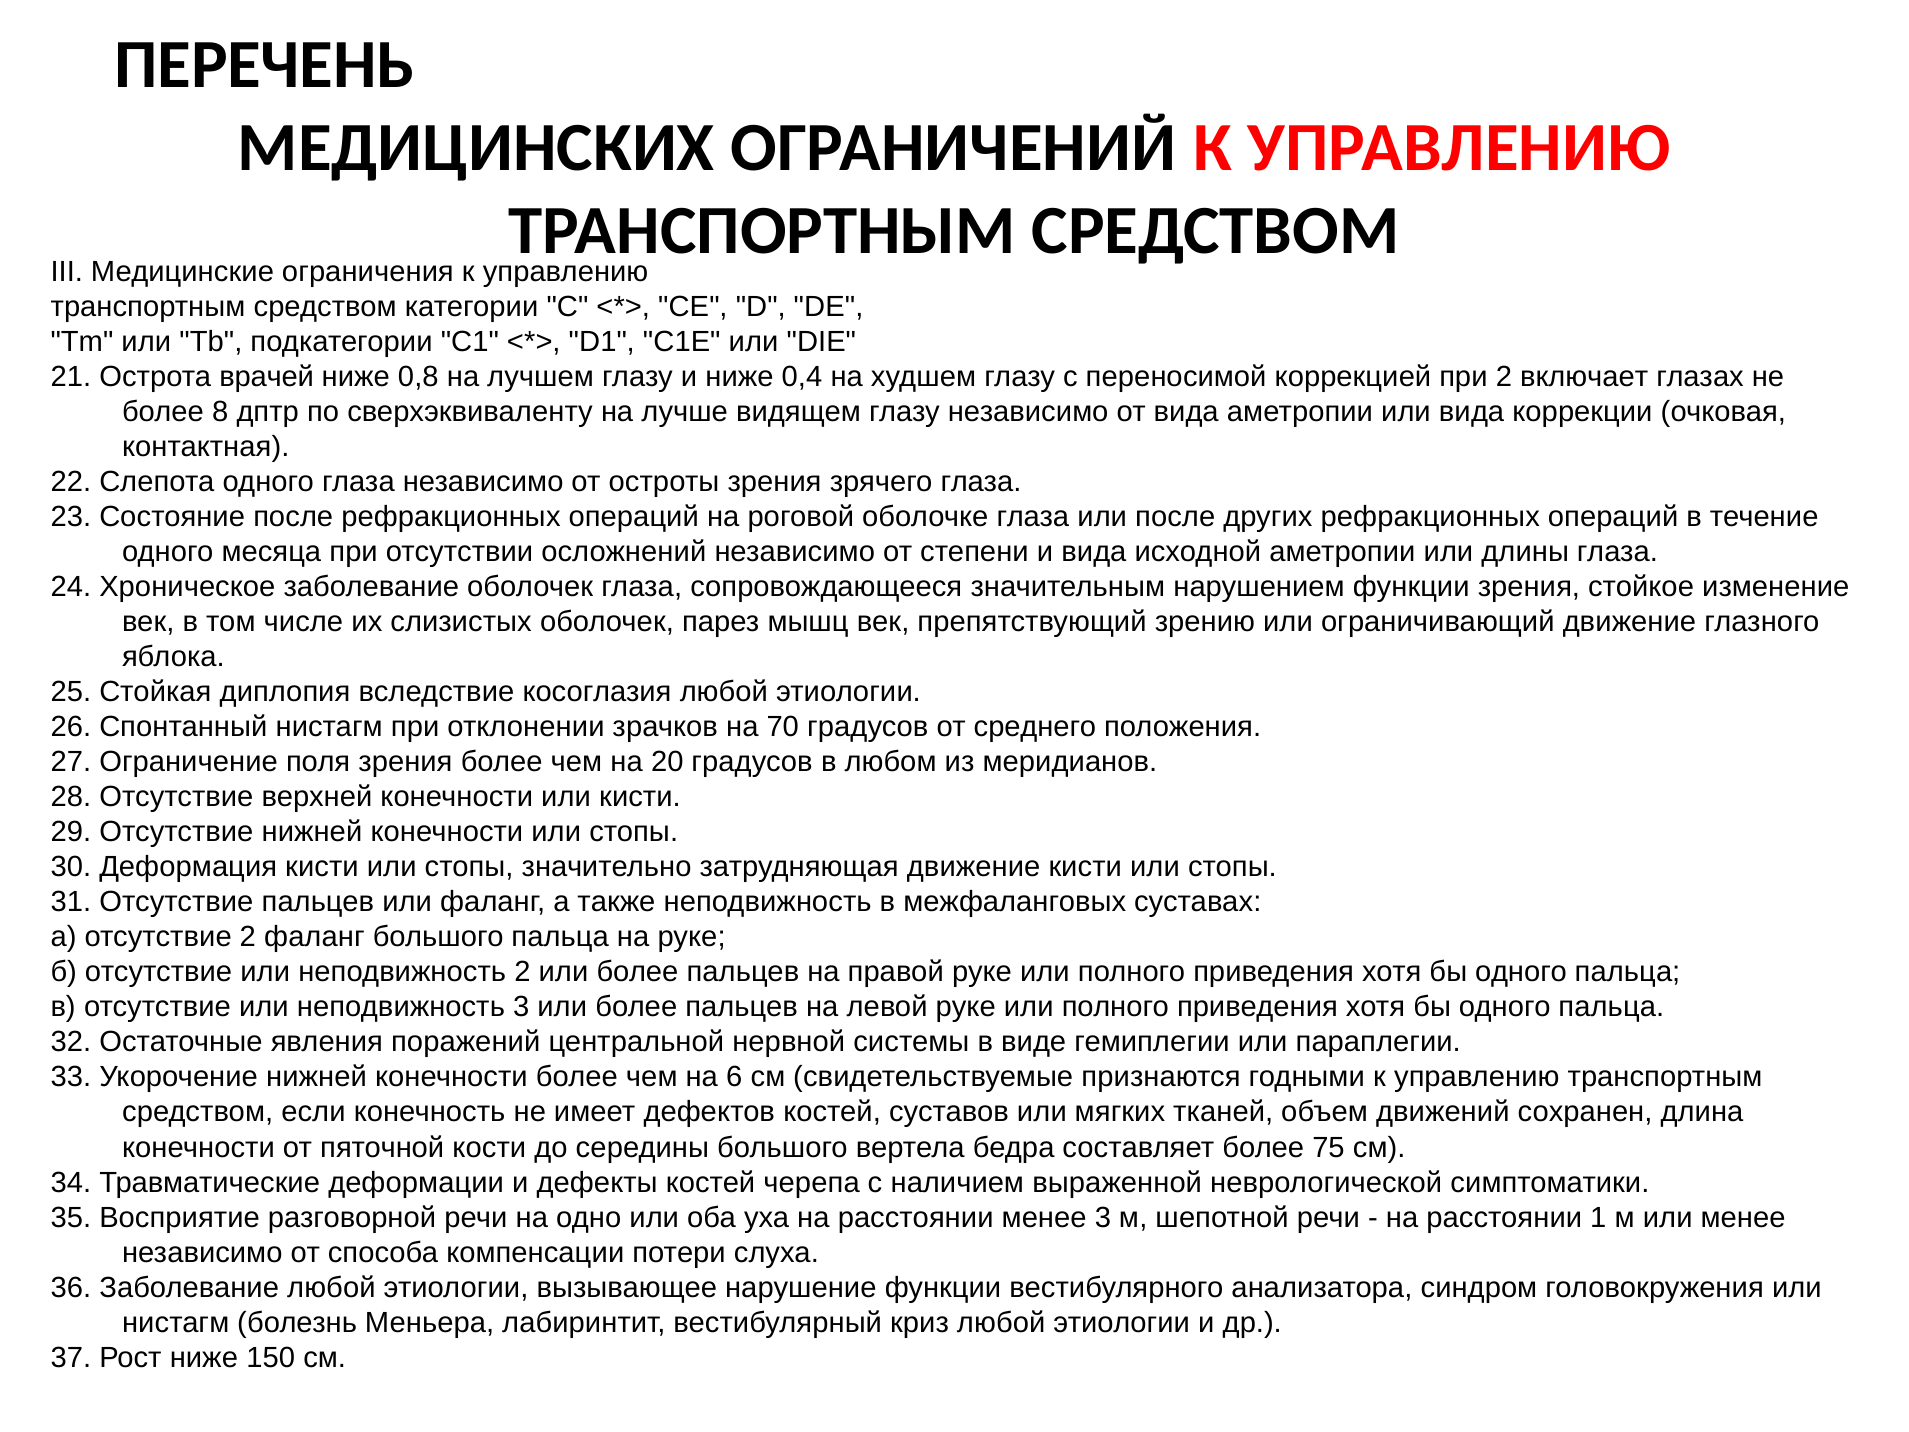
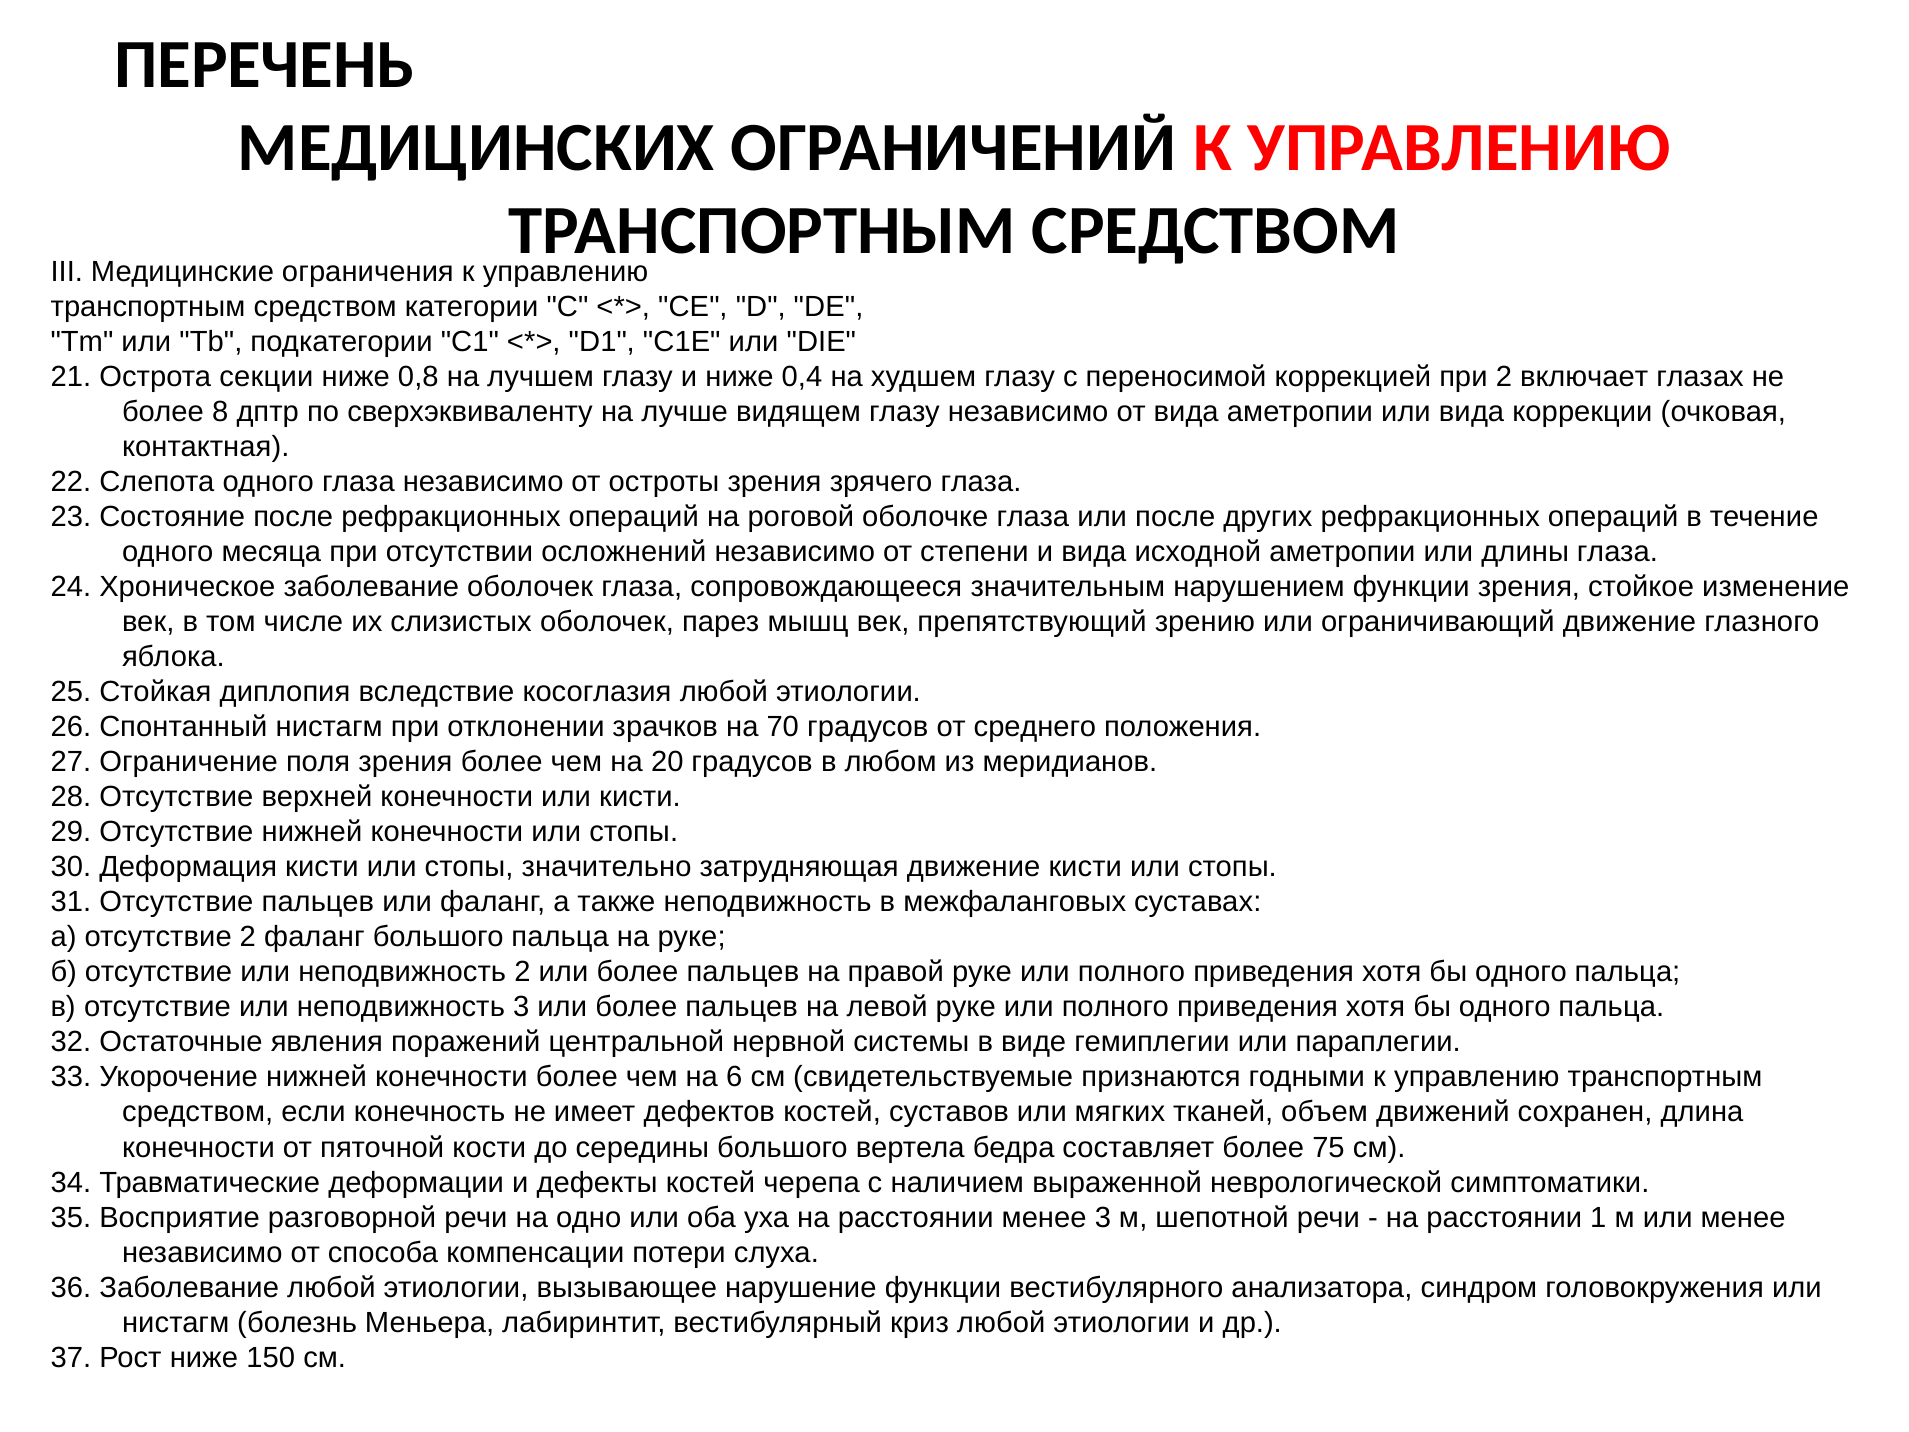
врачей: врачей -> секции
